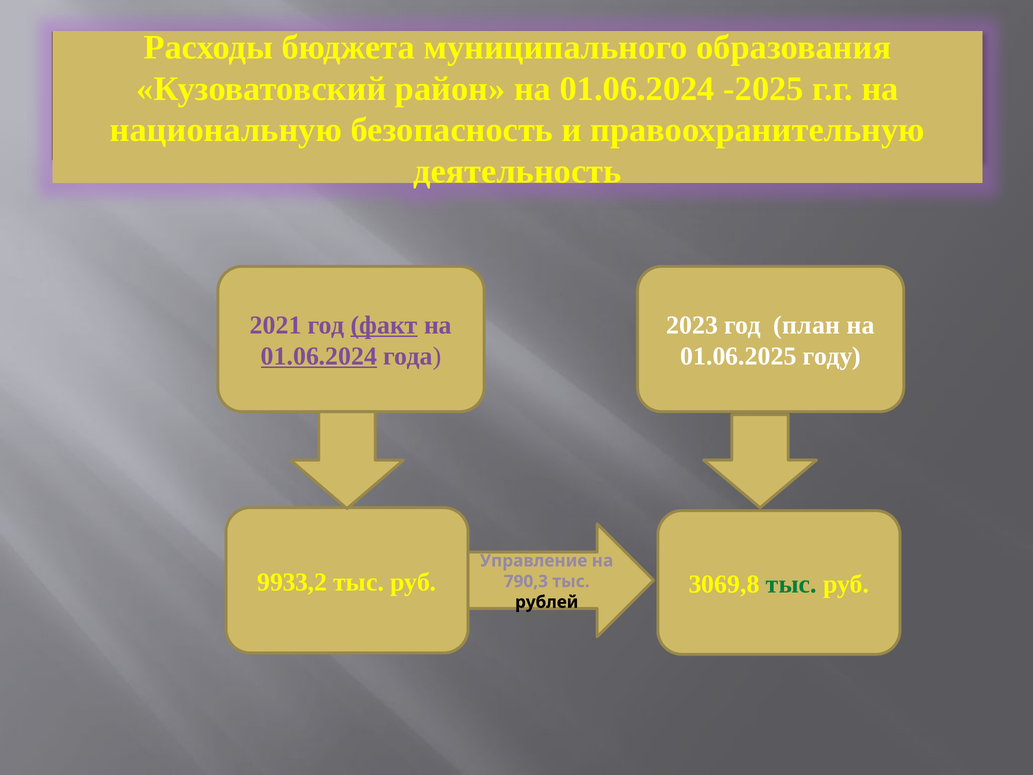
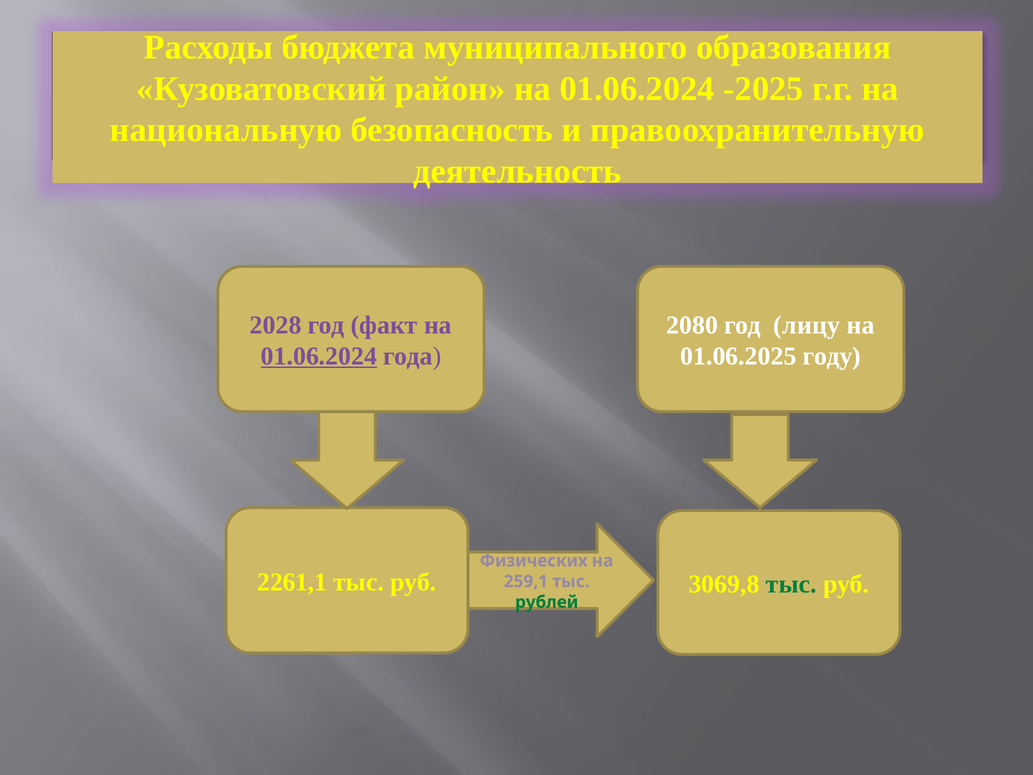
2021: 2021 -> 2028
факт underline: present -> none
2023: 2023 -> 2080
план: план -> лицу
Управление: Управление -> Физических
9933,2: 9933,2 -> 2261,1
790,3: 790,3 -> 259,1
рублей colour: black -> green
